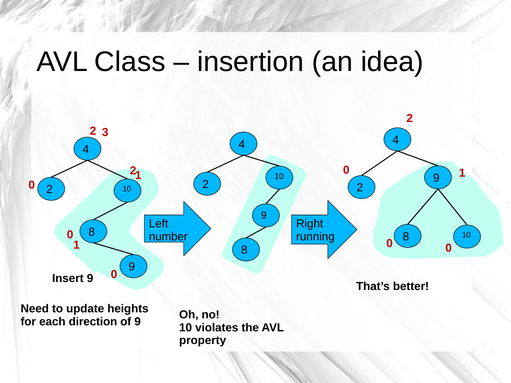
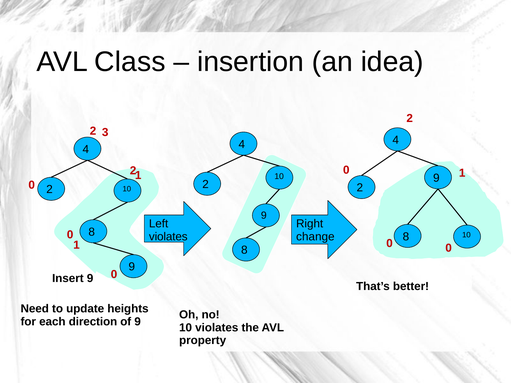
number at (168, 237): number -> violates
running: running -> change
